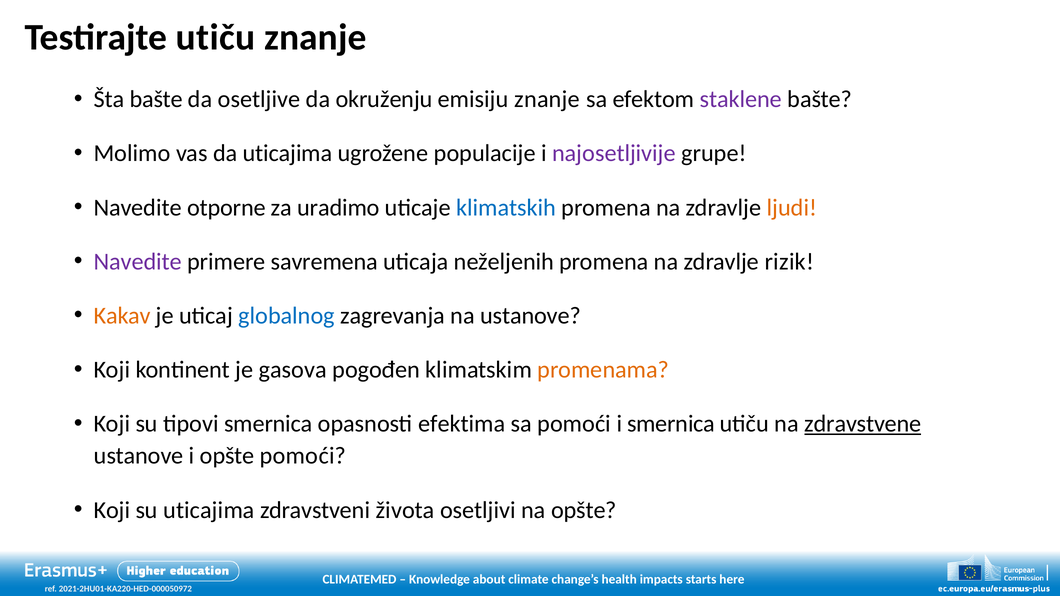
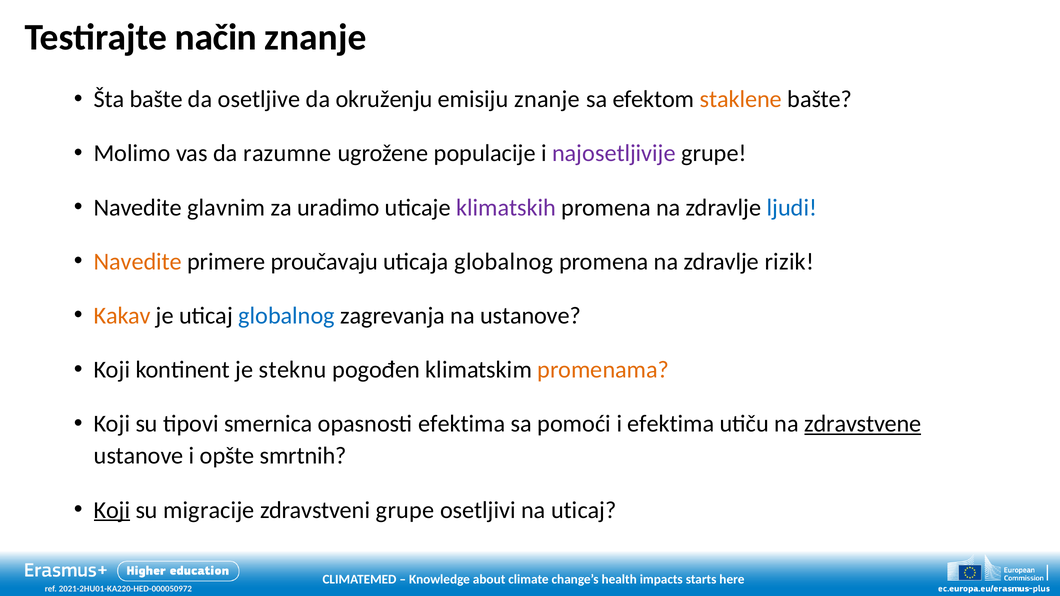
Testirajte utiču: utiču -> način
staklene colour: purple -> orange
da uticajima: uticajima -> razumne
otporne: otporne -> glavnim
klimatskih colour: blue -> purple
ljudi colour: orange -> blue
Navedite at (138, 262) colour: purple -> orange
savremena: savremena -> proučavaju
uticaja neželjenih: neželjenih -> globalnog
gasova: gasova -> steknu
i smernica: smernica -> efektima
opšte pomoći: pomoći -> smrtnih
Koji at (112, 510) underline: none -> present
su uticajima: uticajima -> migracije
zdravstveni života: života -> grupe
na opšte: opšte -> uticaj
